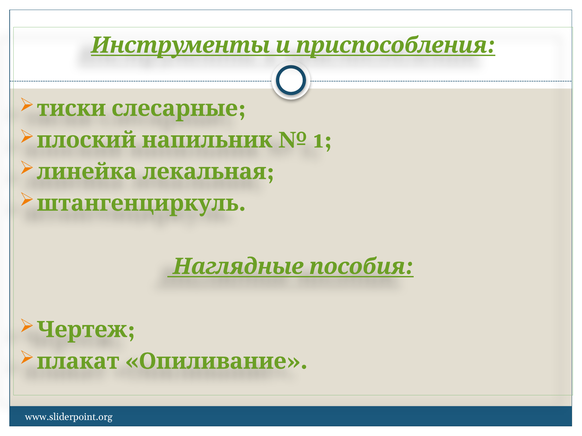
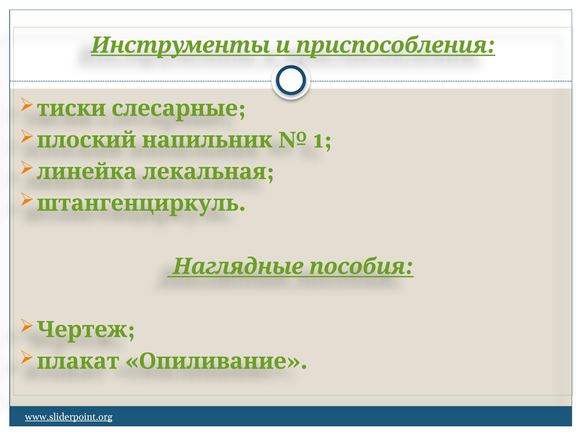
www.sliderpoint.org underline: none -> present
